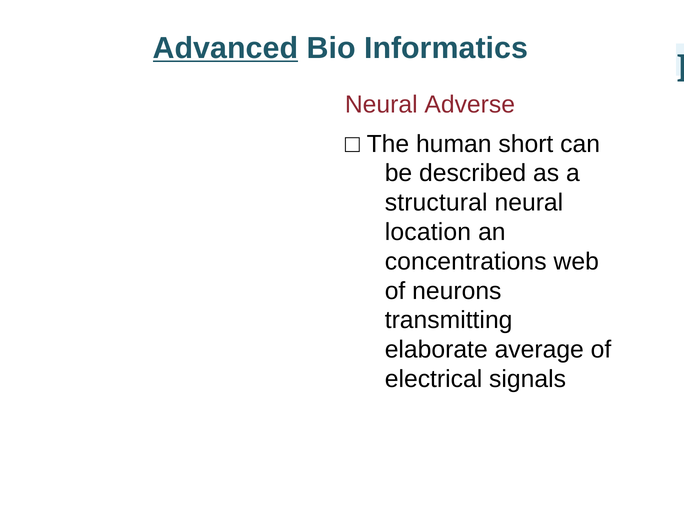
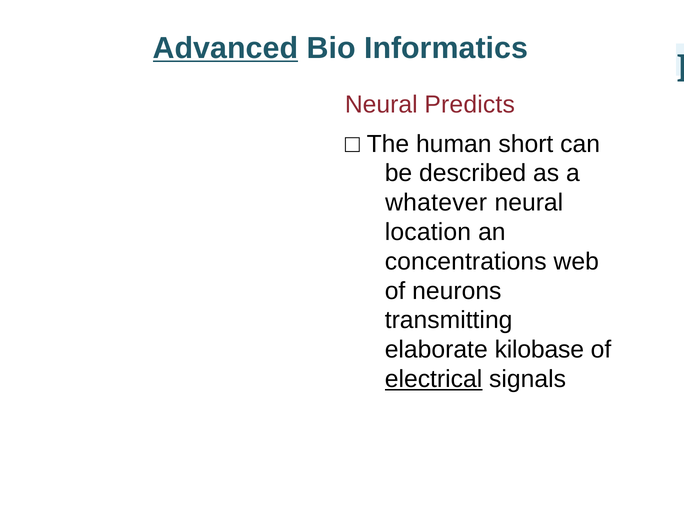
Adverse: Adverse -> Predicts
structural: structural -> whatever
average: average -> kilobase
electrical underline: none -> present
